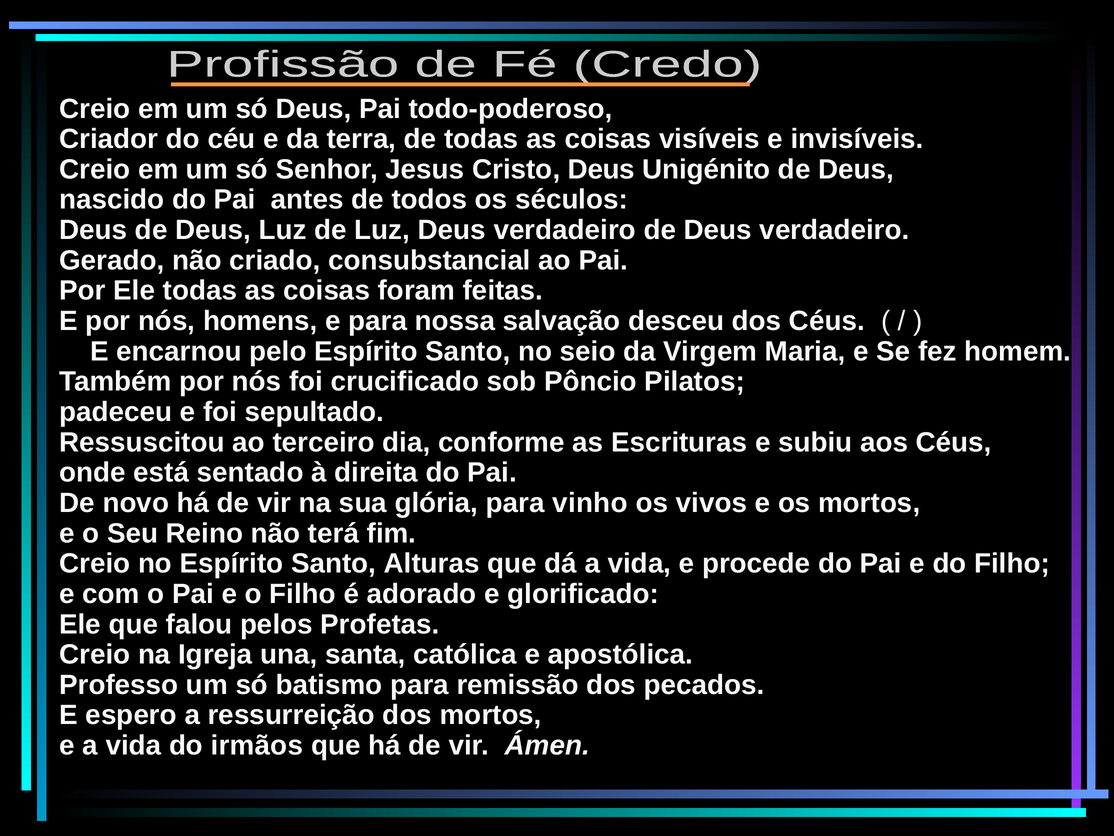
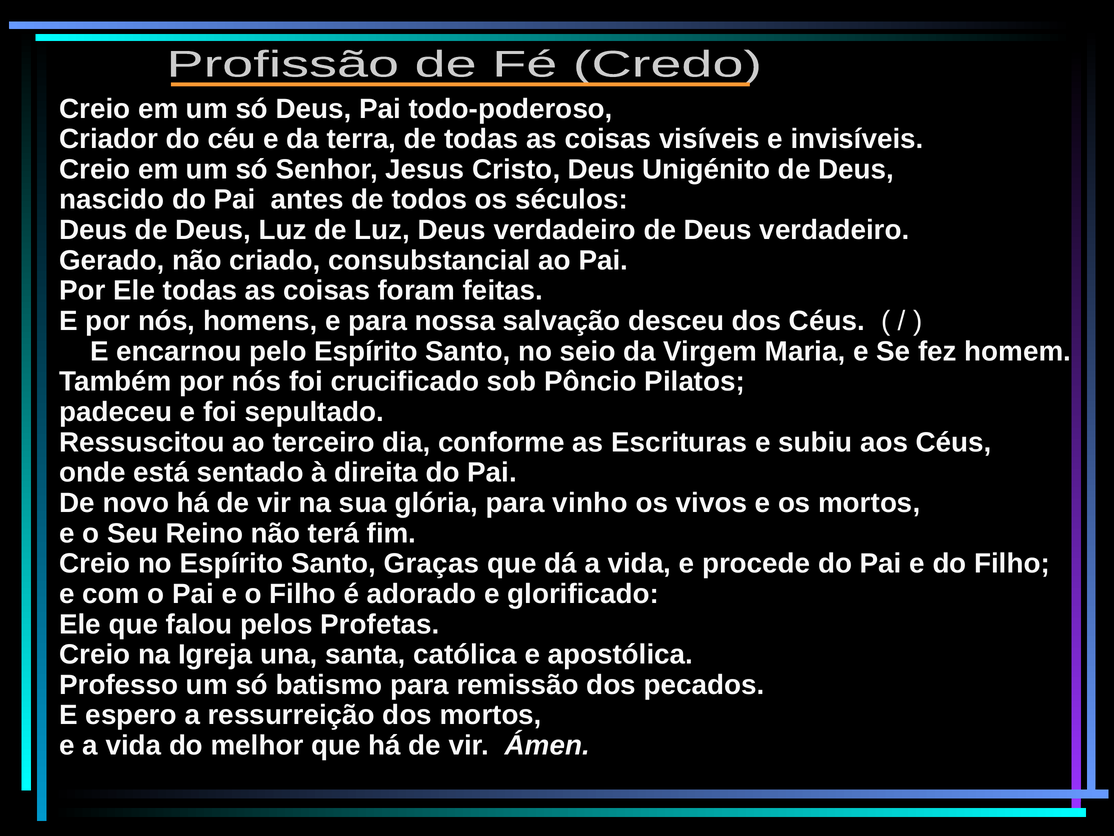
Alturas: Alturas -> Graças
irmãos: irmãos -> melhor
